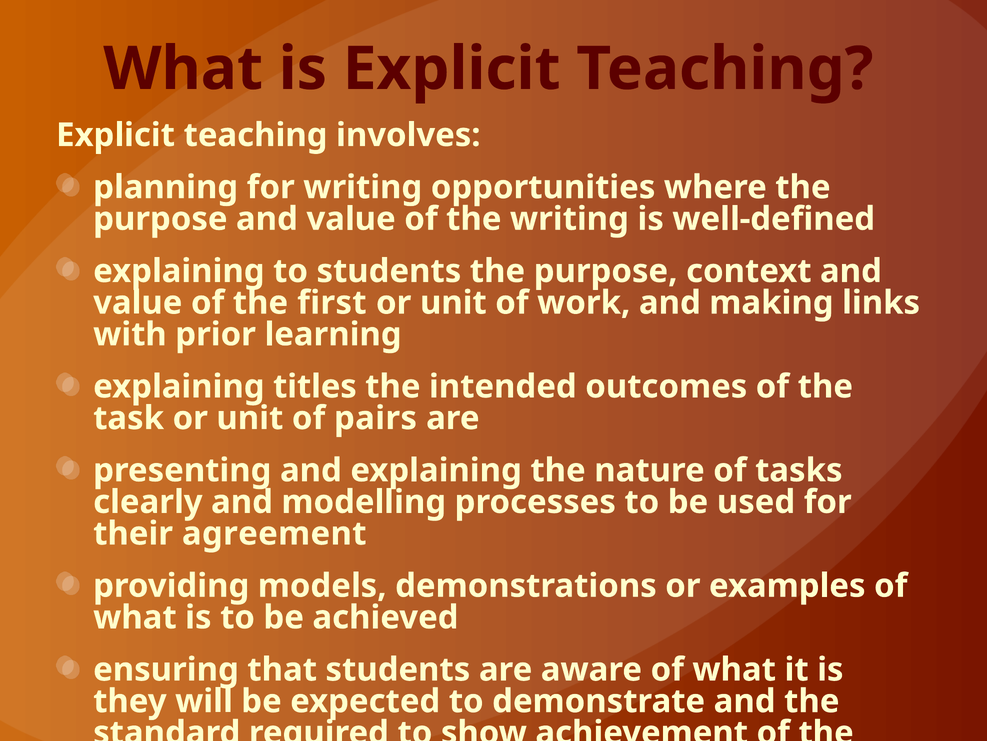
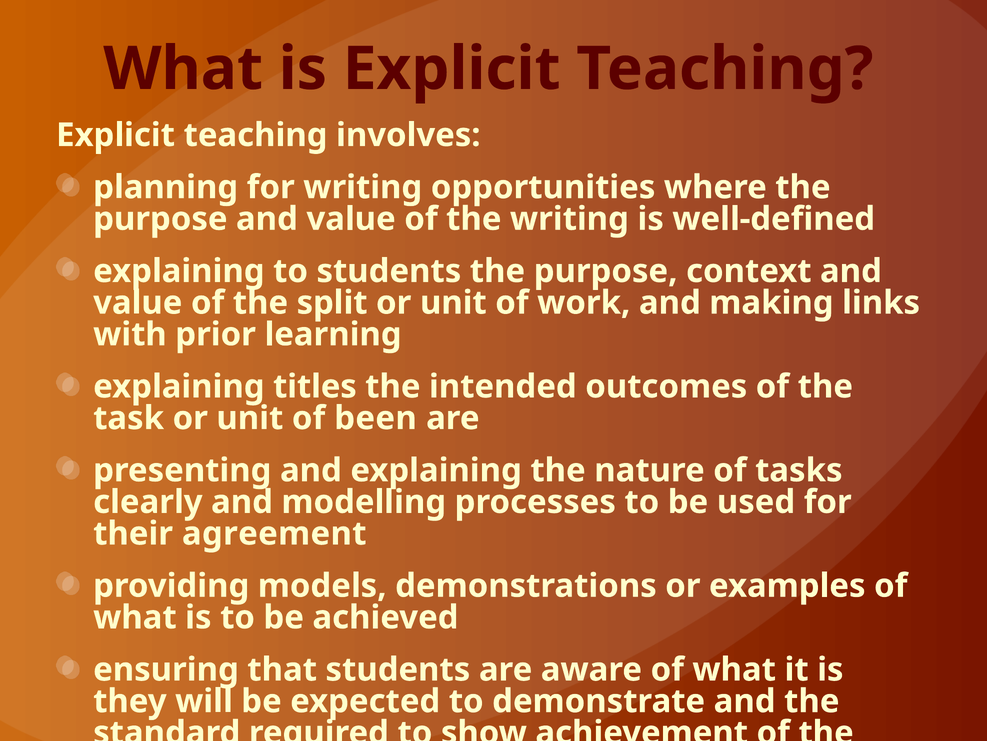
first: first -> split
pairs: pairs -> been
